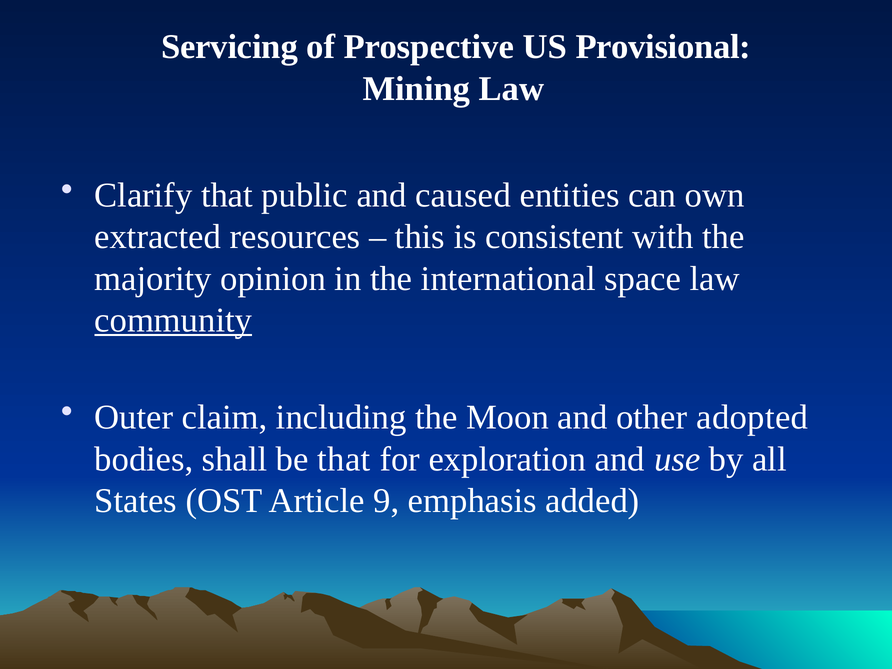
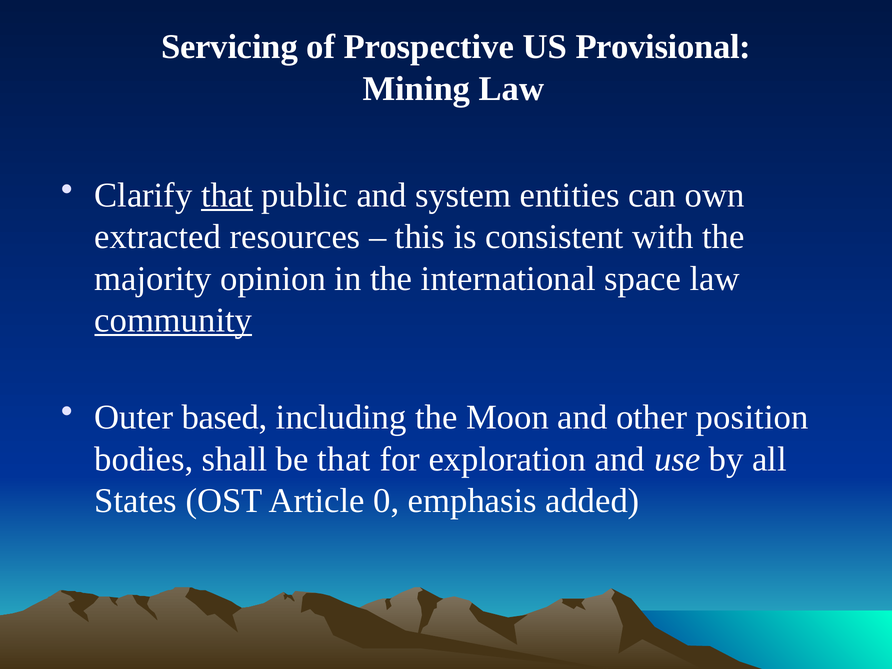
that at (227, 195) underline: none -> present
caused: caused -> system
claim: claim -> based
adopted: adopted -> position
9: 9 -> 0
